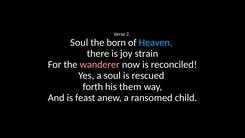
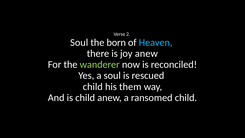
joy strain: strain -> anew
wanderer colour: pink -> light green
forth at (93, 87): forth -> child
is feast: feast -> child
